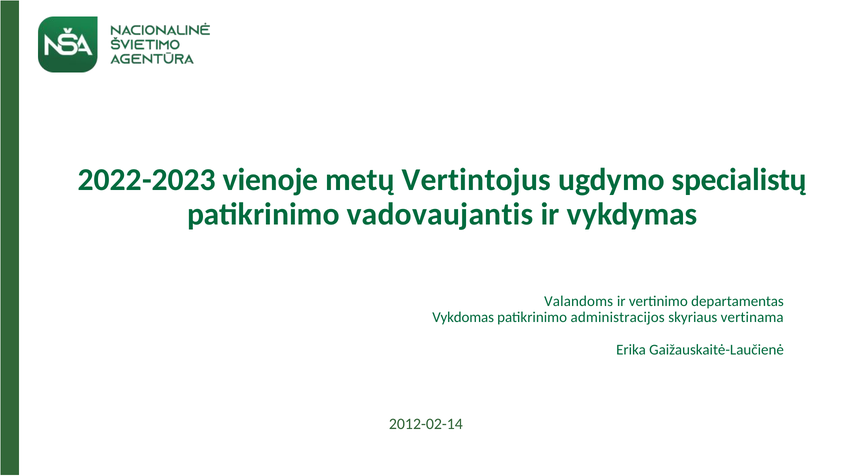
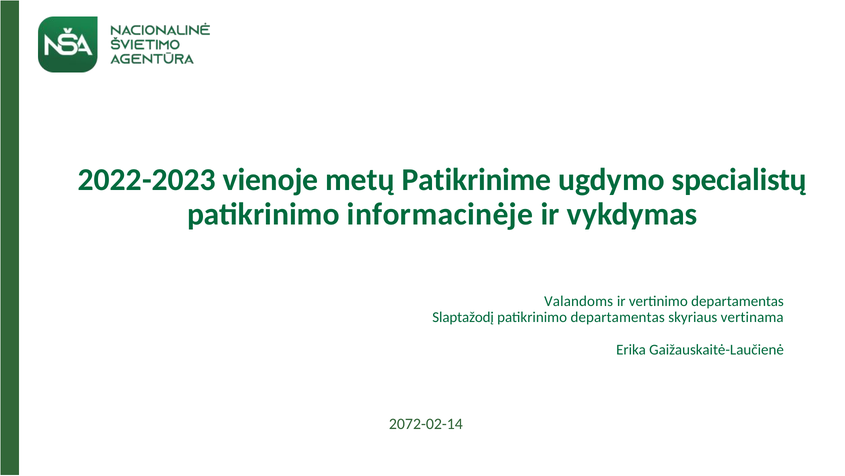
Vertintojus: Vertintojus -> Patikrinime
vadovaujantis: vadovaujantis -> informacinėje
Vykdomas: Vykdomas -> Slaptažodį
patikrinimo administracijos: administracijos -> departamentas
2012-02-14: 2012-02-14 -> 2072-02-14
